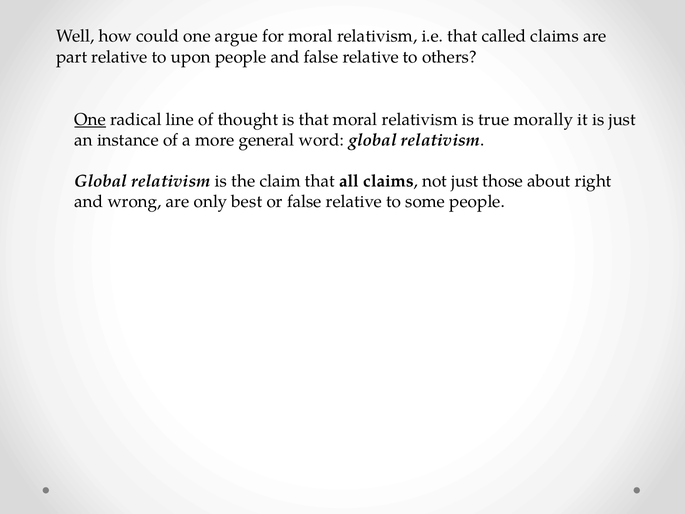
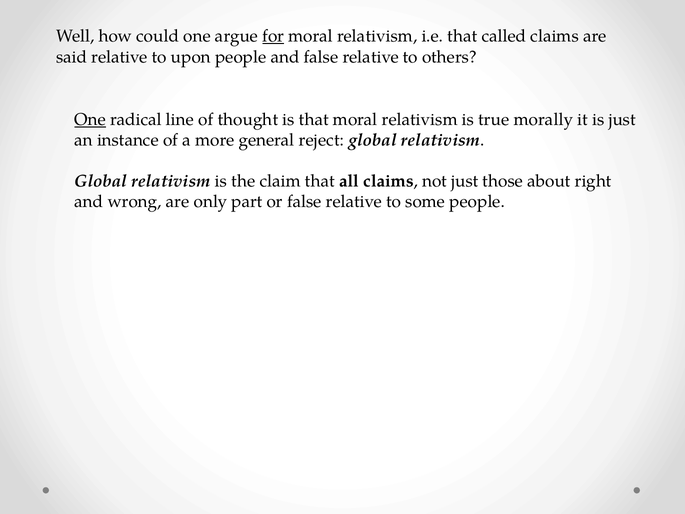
for underline: none -> present
part: part -> said
word: word -> reject
best: best -> part
